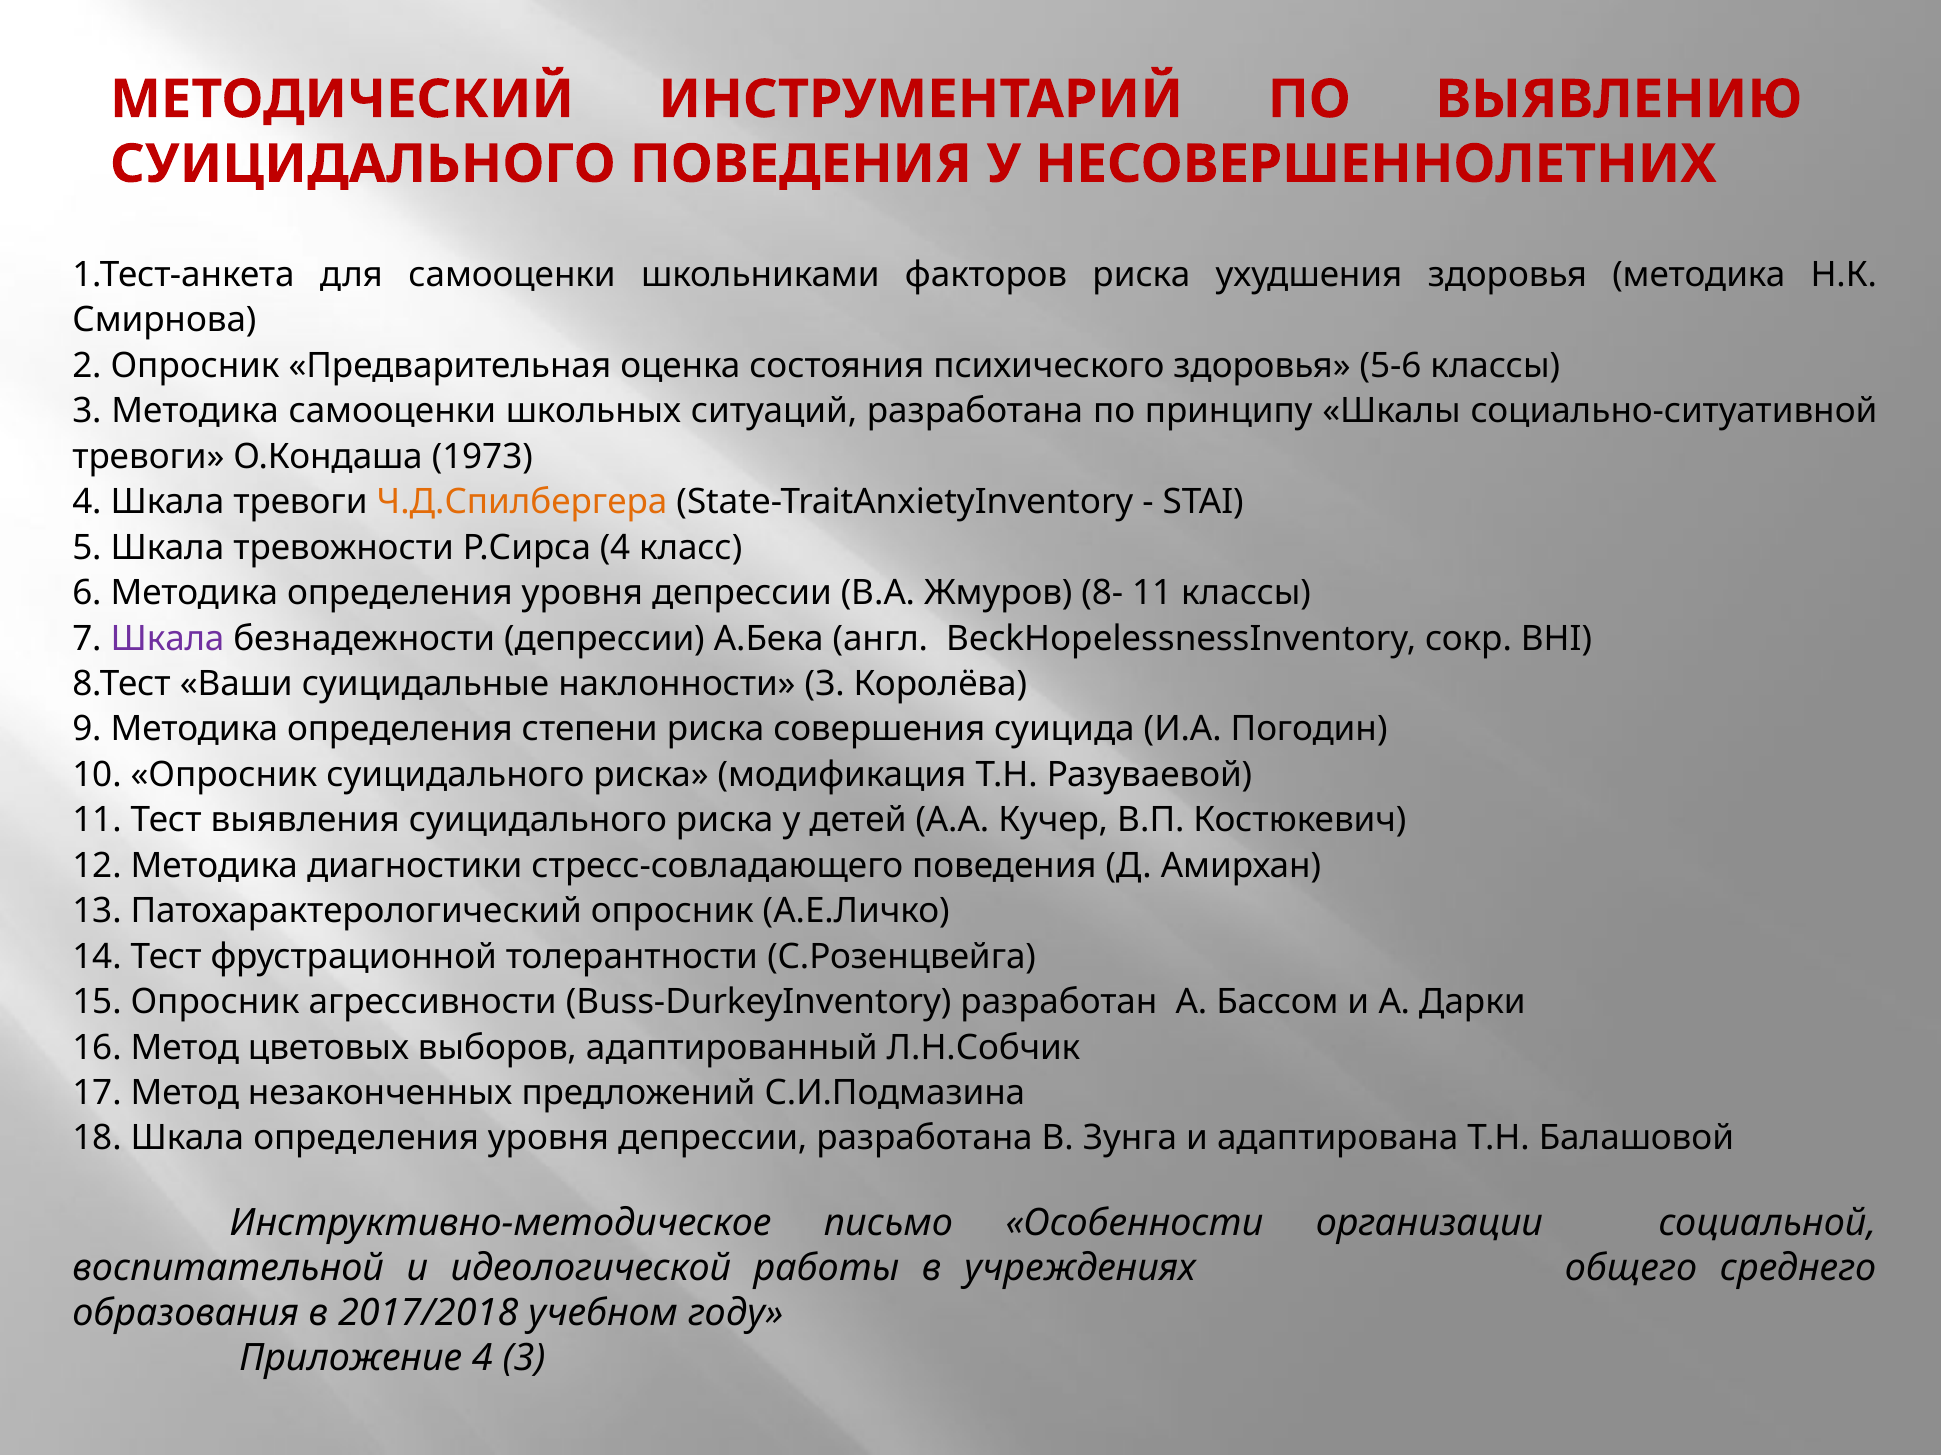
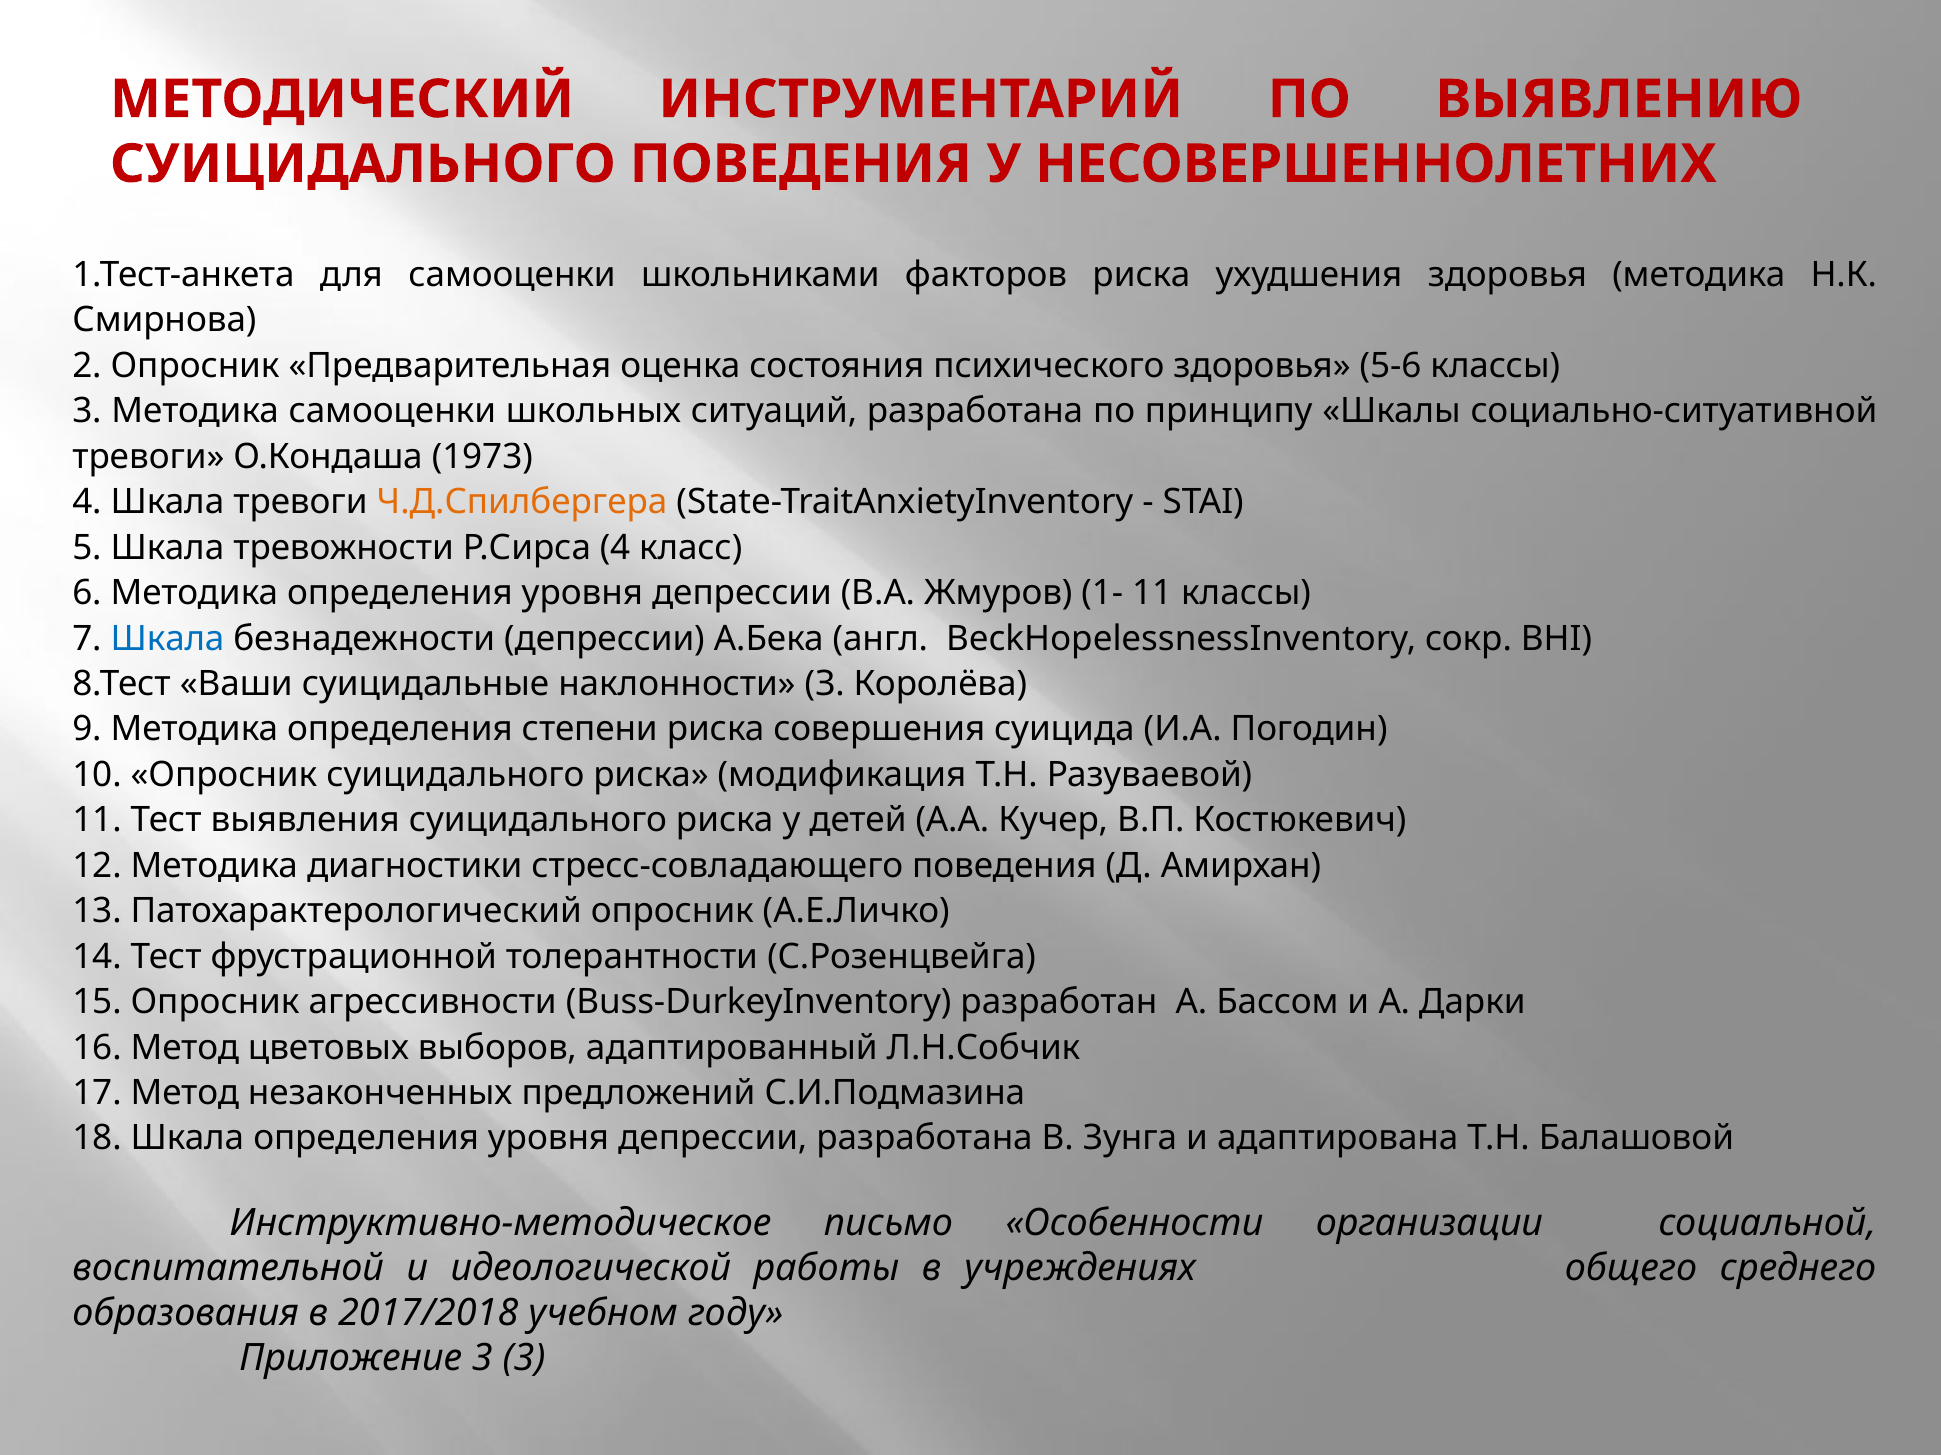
8-: 8- -> 1-
Шкала at (168, 639) colour: purple -> blue
Приложение 4: 4 -> 3
